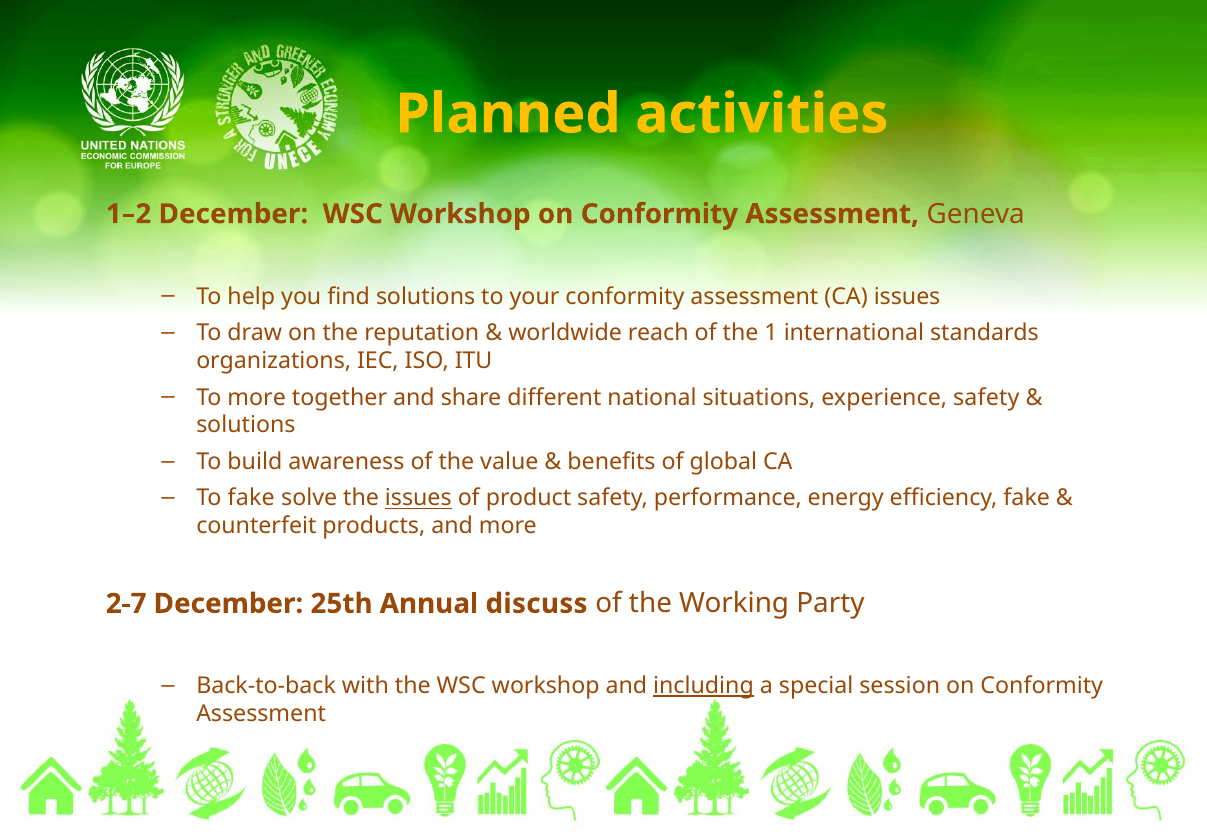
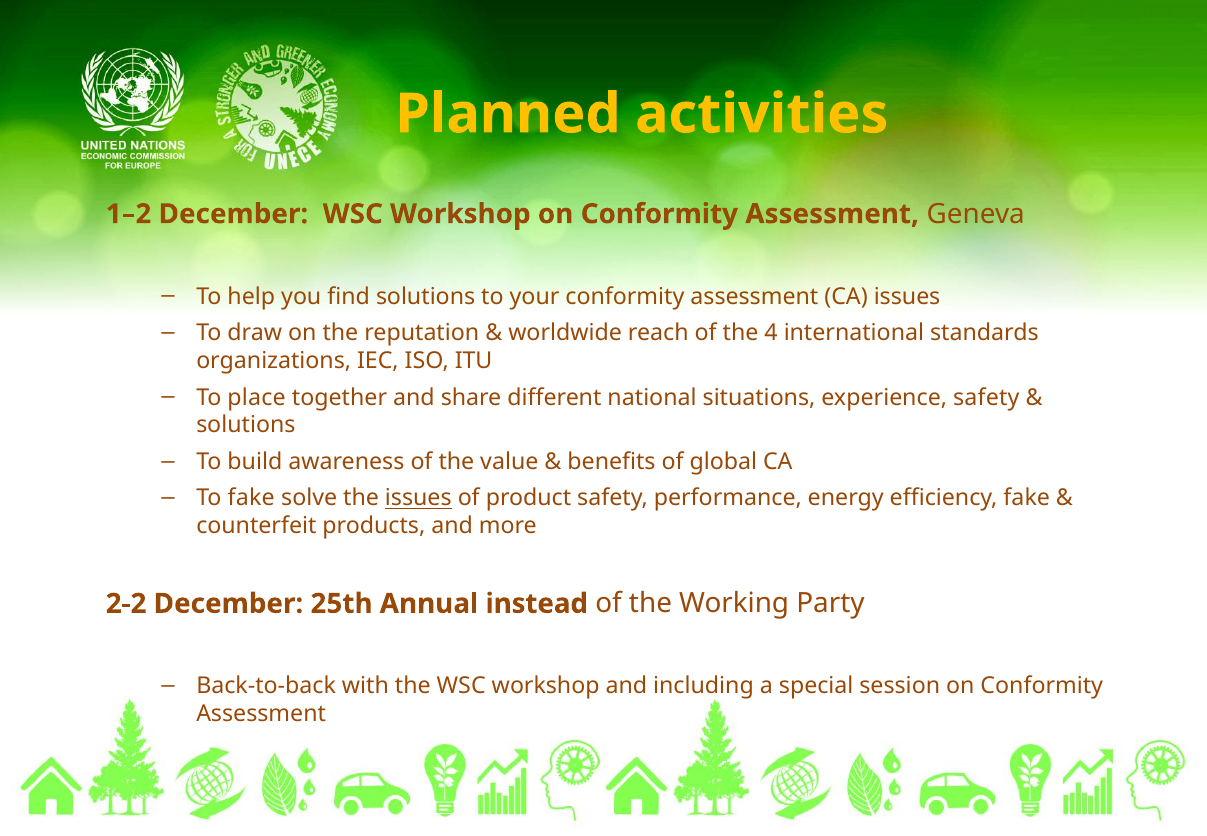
1: 1 -> 4
To more: more -> place
2-7: 2-7 -> 2-2
discuss: discuss -> instead
including underline: present -> none
